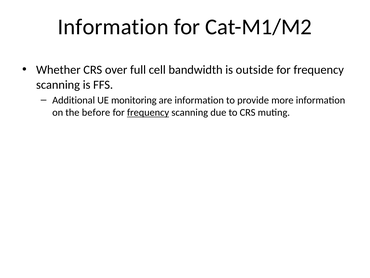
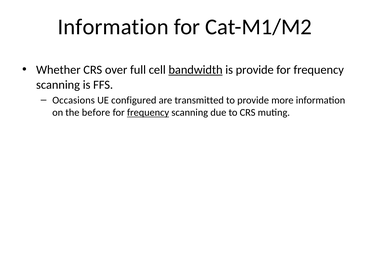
bandwidth underline: none -> present
is outside: outside -> provide
Additional: Additional -> Occasions
monitoring: monitoring -> configured
are information: information -> transmitted
